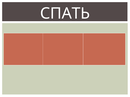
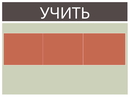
СПАТЬ: СПАТЬ -> УЧИТЬ
